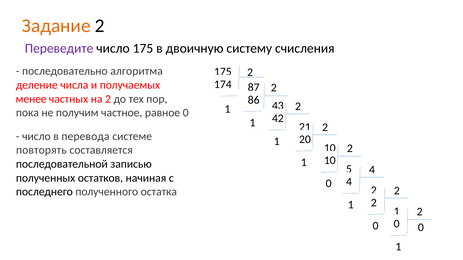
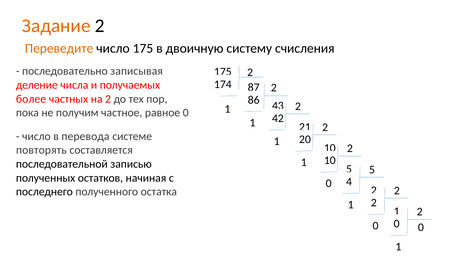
Переведите colour: purple -> orange
алгоритма: алгоритма -> записывая
менее: менее -> более
4 at (372, 170): 4 -> 5
